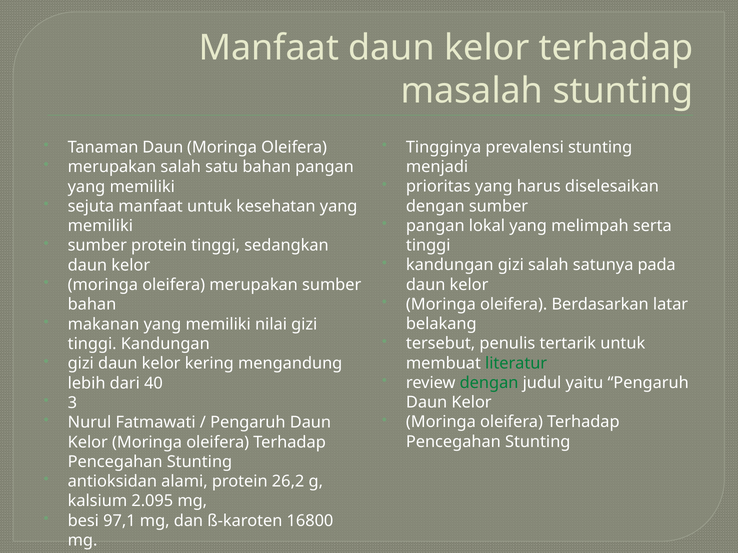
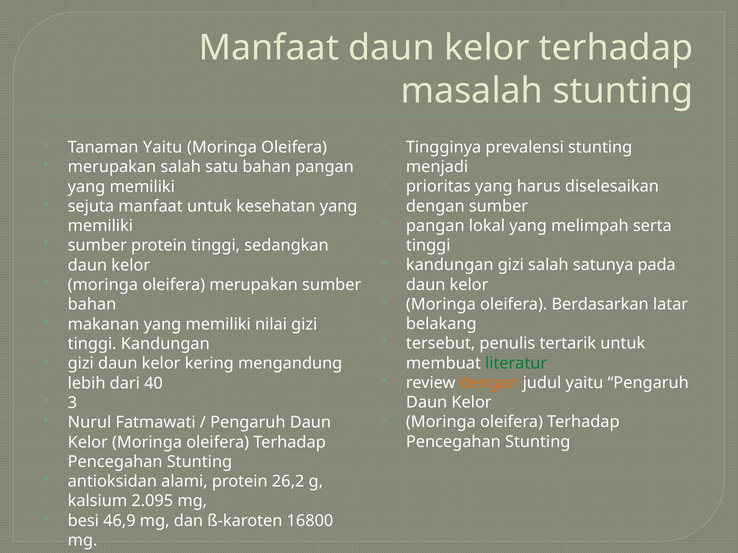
Tanaman Daun: Daun -> Yaitu
dengan at (489, 383) colour: green -> orange
97,1: 97,1 -> 46,9
